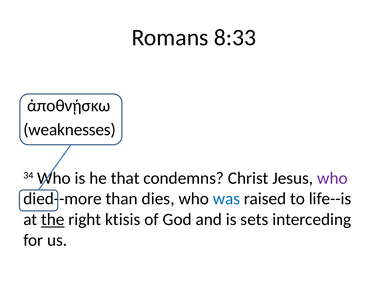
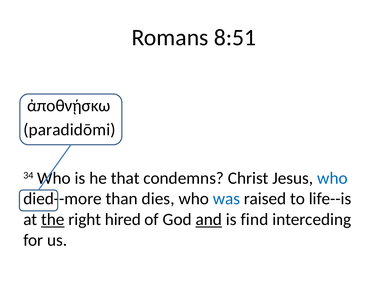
8:33: 8:33 -> 8:51
weaknesses: weaknesses -> paradidōmi
who at (332, 178) colour: purple -> blue
ktisis: ktisis -> hired
and underline: none -> present
sets: sets -> find
